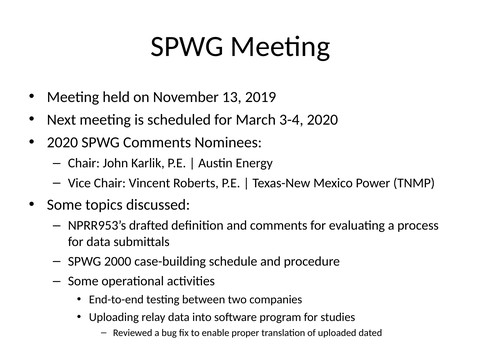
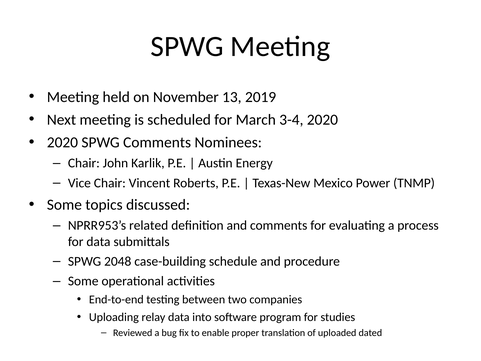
drafted: drafted -> related
2000: 2000 -> 2048
